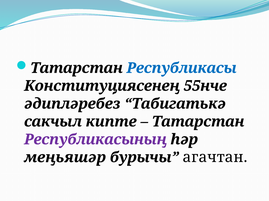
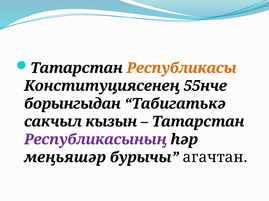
Республикасы colour: blue -> orange
әдипләребез: әдипләребез -> борынгыдан
кипте: кипте -> кызын
